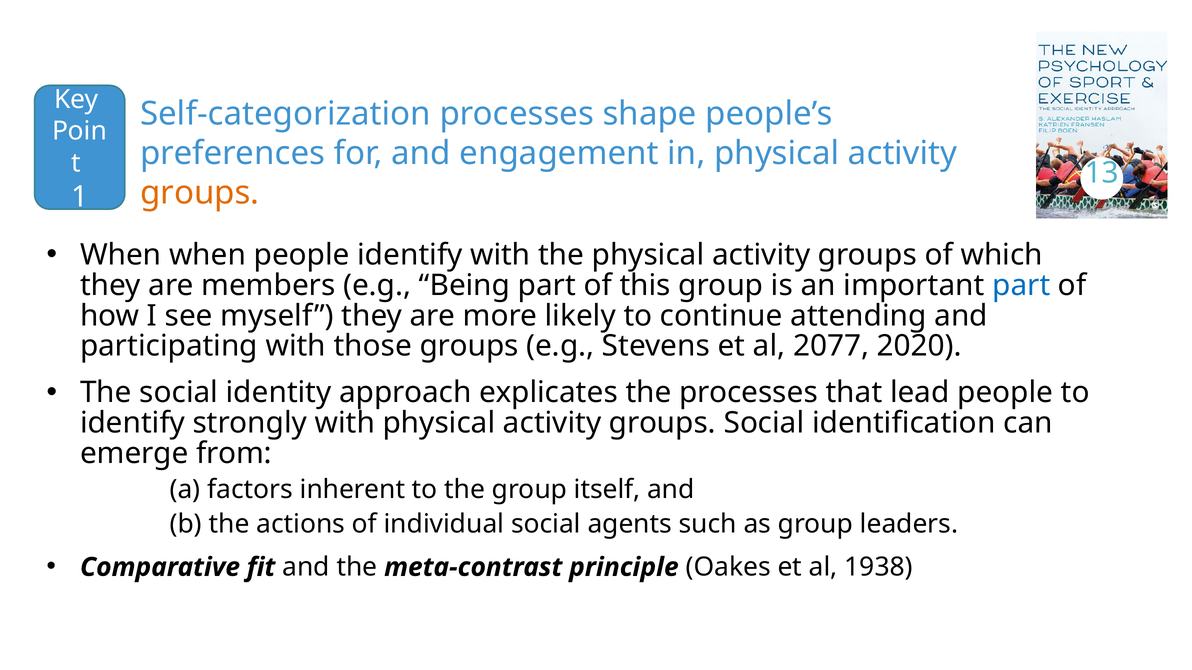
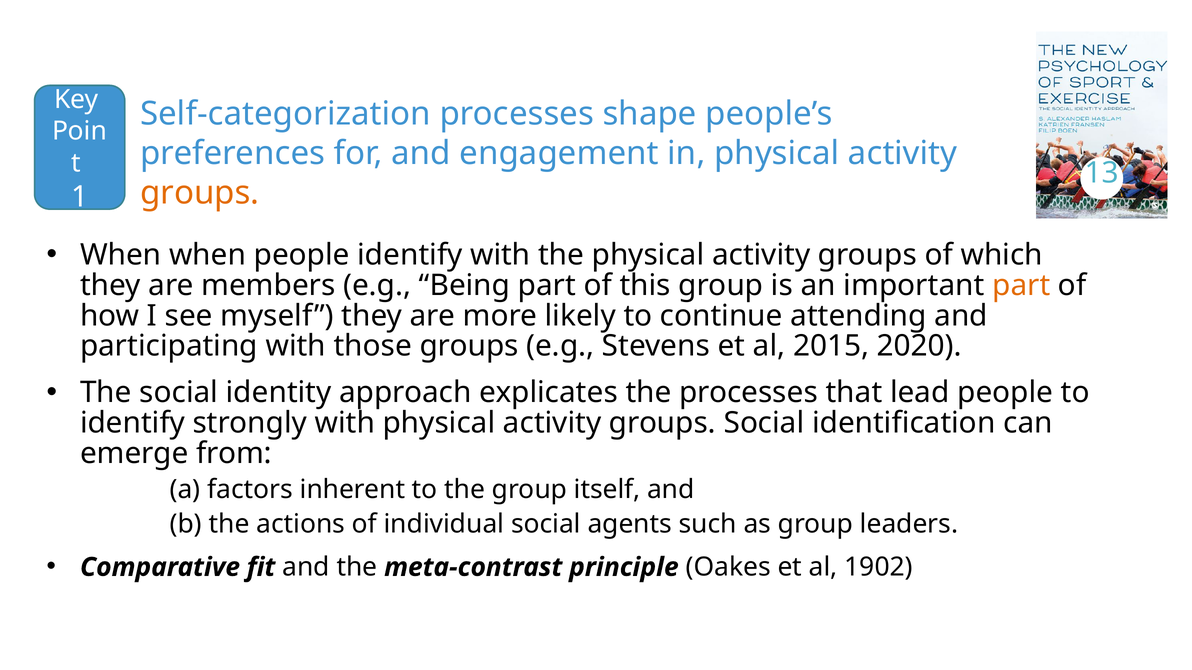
part at (1021, 286) colour: blue -> orange
2077: 2077 -> 2015
1938: 1938 -> 1902
